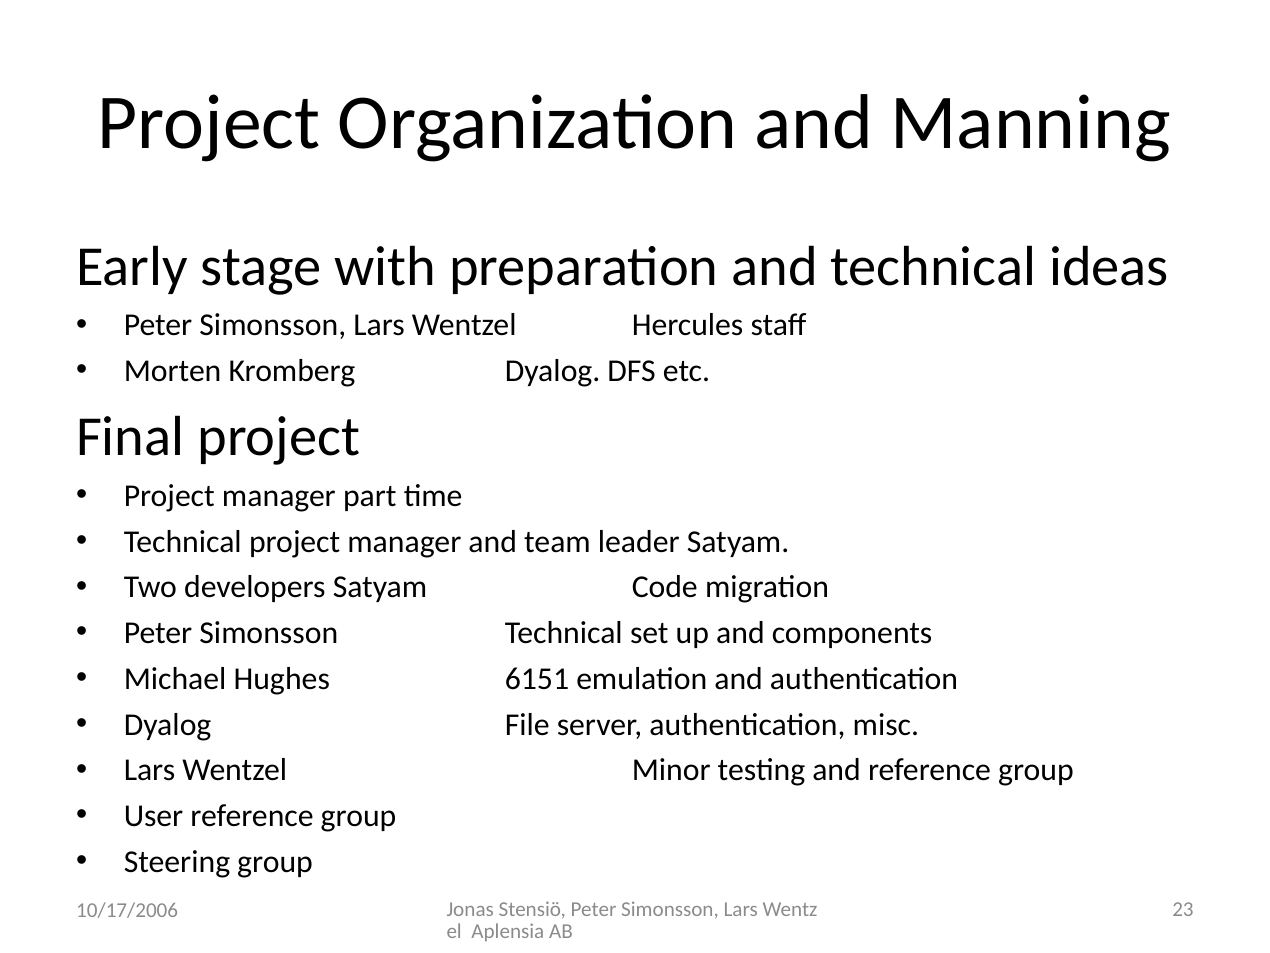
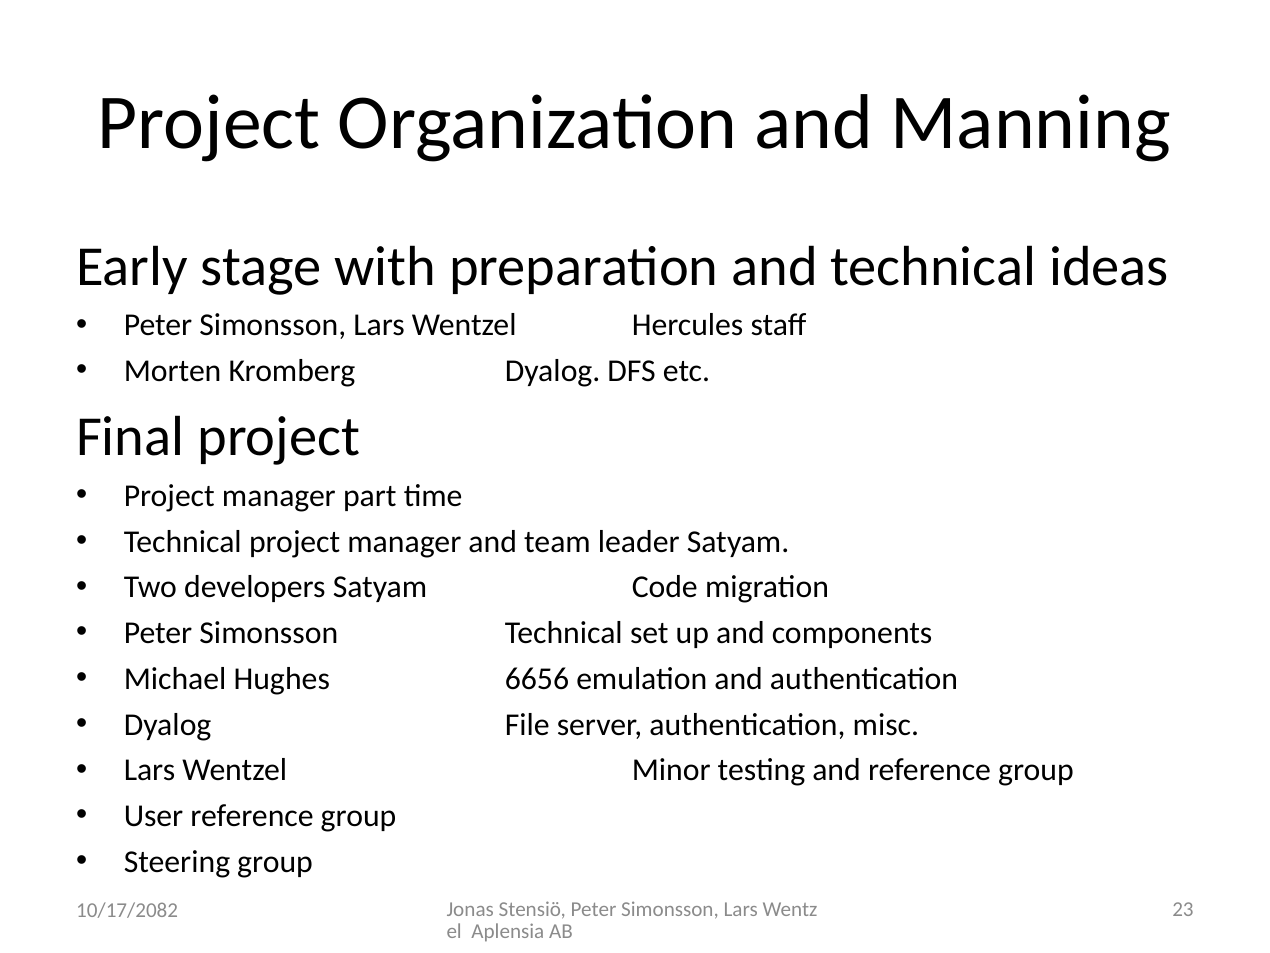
6151: 6151 -> 6656
10/17/2006: 10/17/2006 -> 10/17/2082
